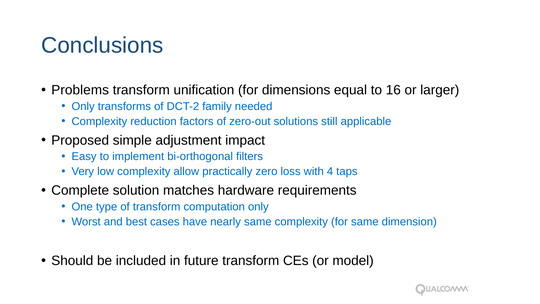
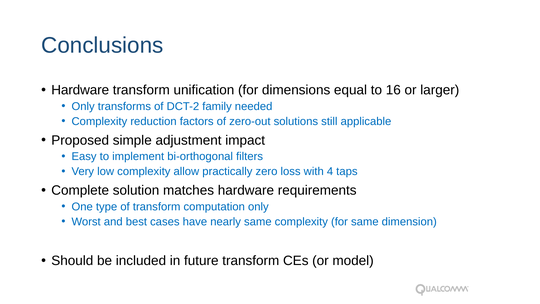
Problems at (80, 90): Problems -> Hardware
